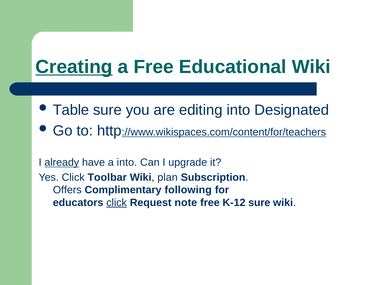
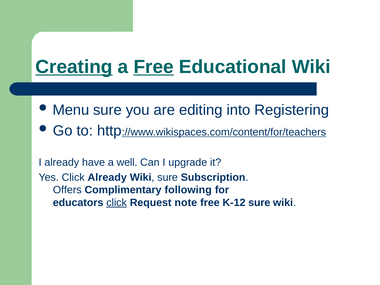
Free at (154, 67) underline: none -> present
Table: Table -> Menu
Designated: Designated -> Registering
already at (62, 162) underline: present -> none
a into: into -> well
Click Toolbar: Toolbar -> Already
Wiki plan: plan -> sure
